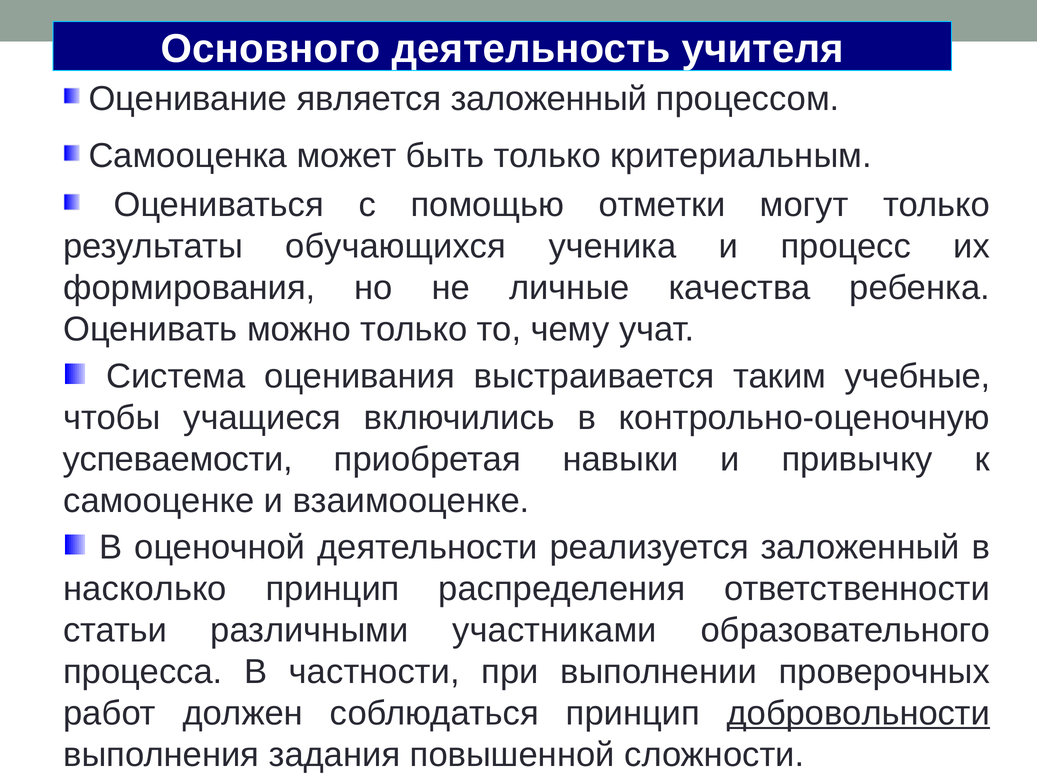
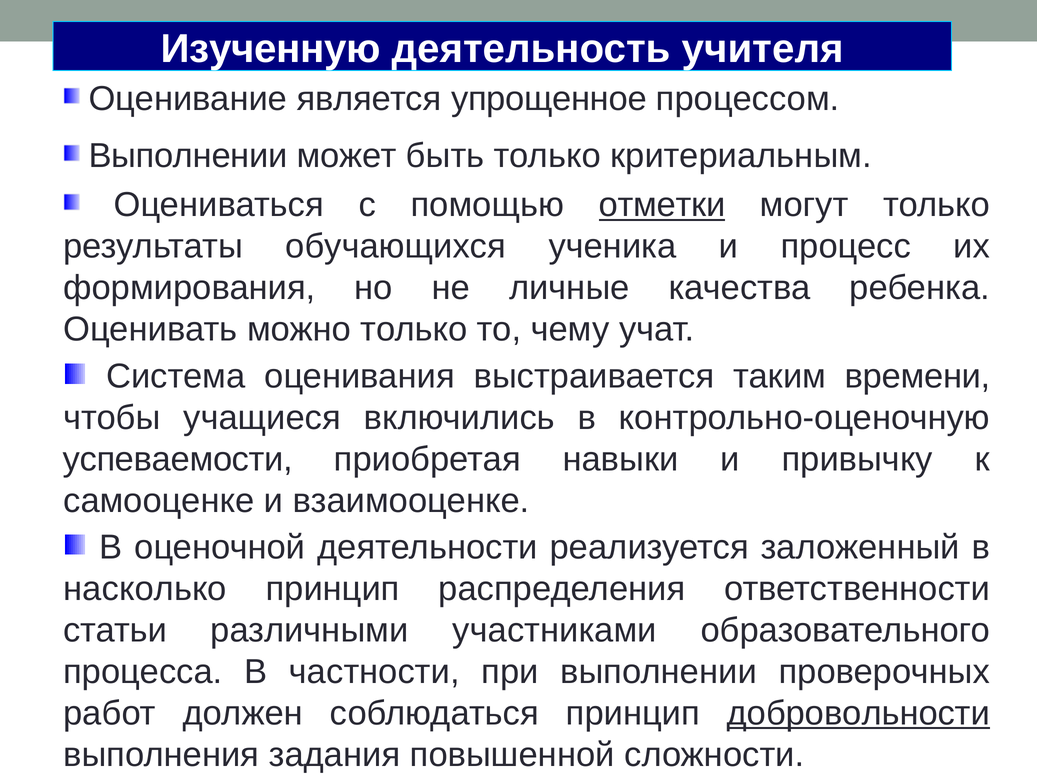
Основного: Основного -> Изученную
является заложенный: заложенный -> упрощенное
Самооценка at (188, 156): Самооценка -> Выполнении
отметки underline: none -> present
учебные: учебные -> времени
